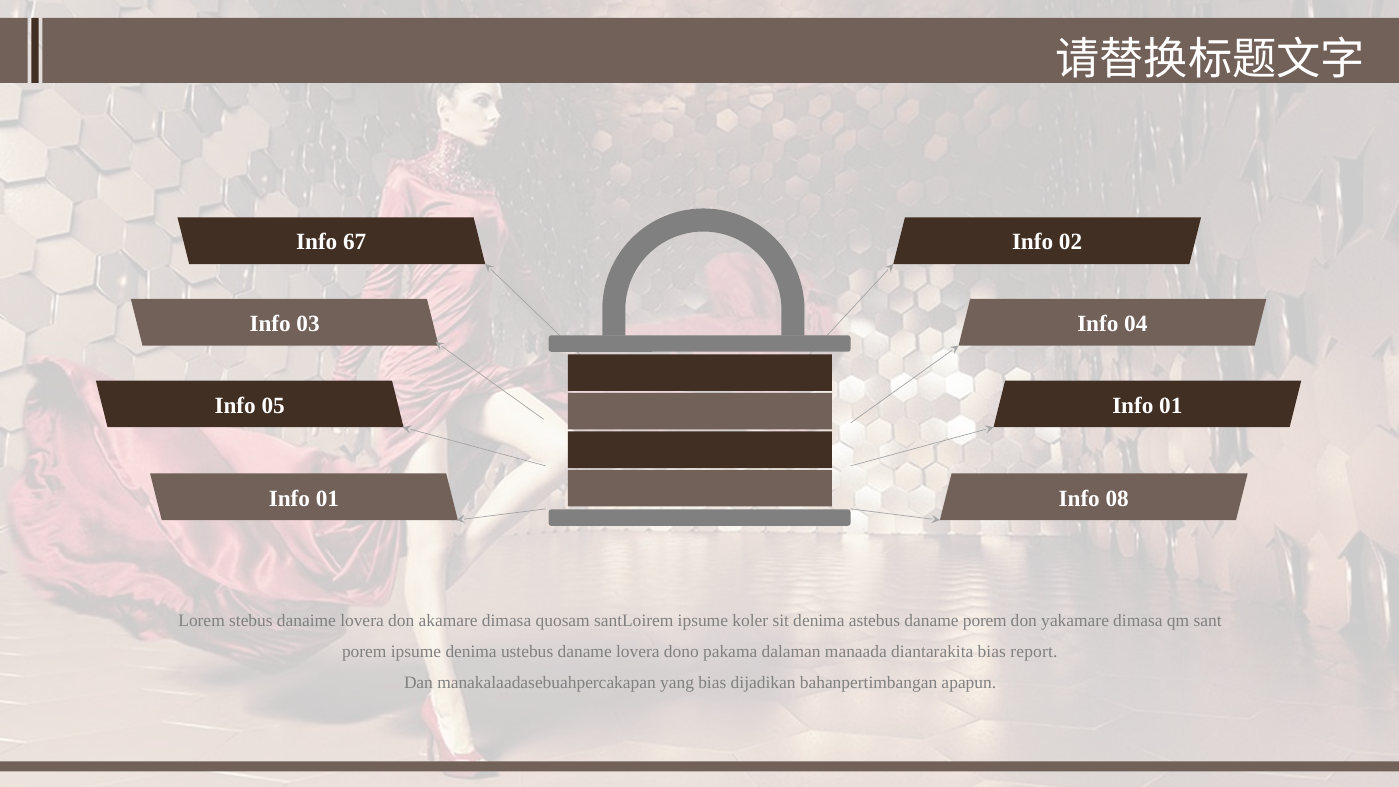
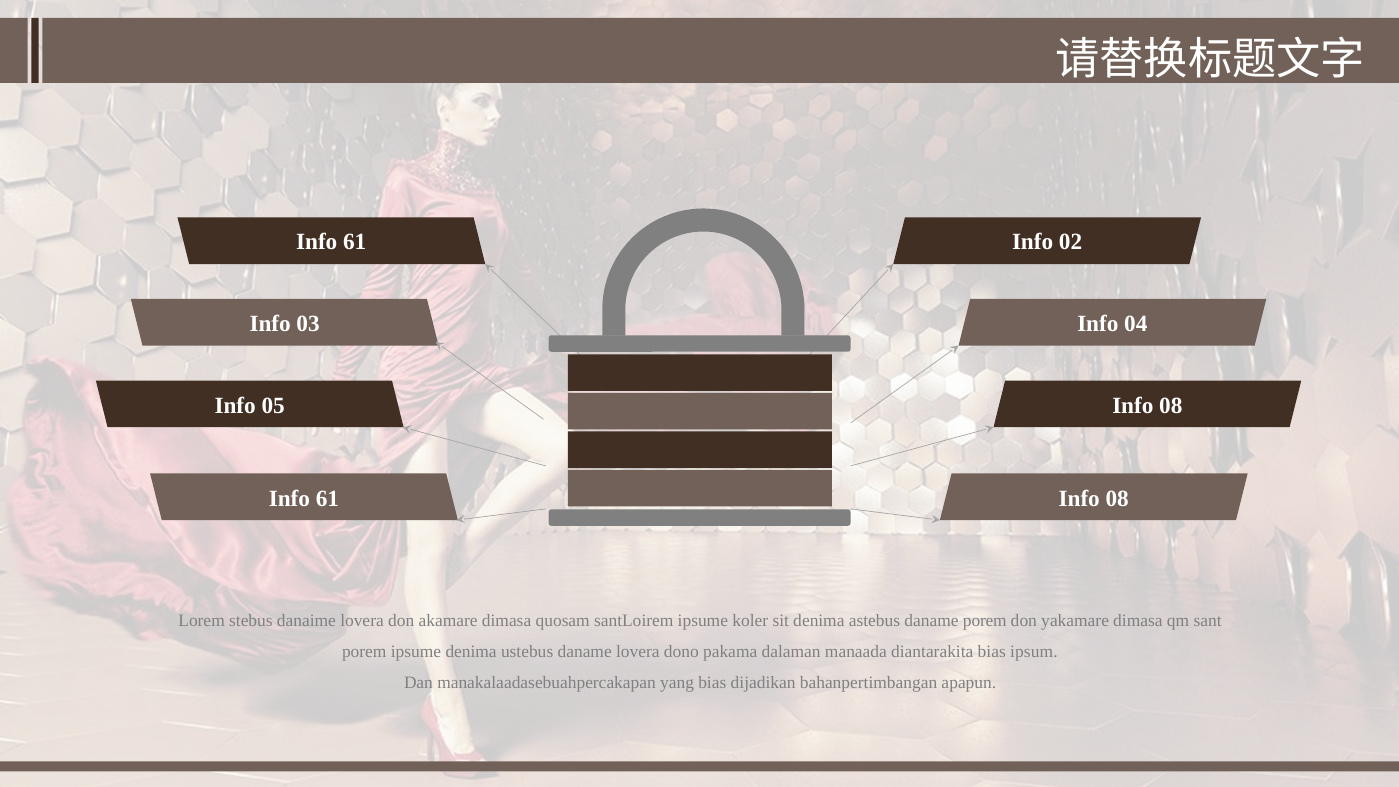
67 at (355, 242): 67 -> 61
01 at (1171, 405): 01 -> 08
01 at (327, 498): 01 -> 61
report: report -> ipsum
